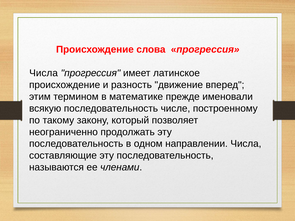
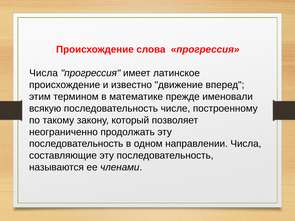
разность: разность -> известно
